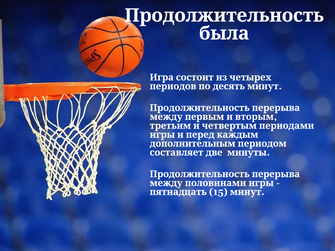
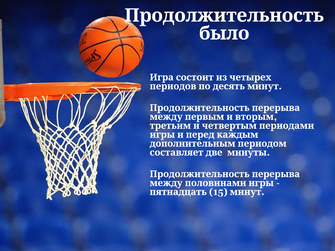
была: была -> было
